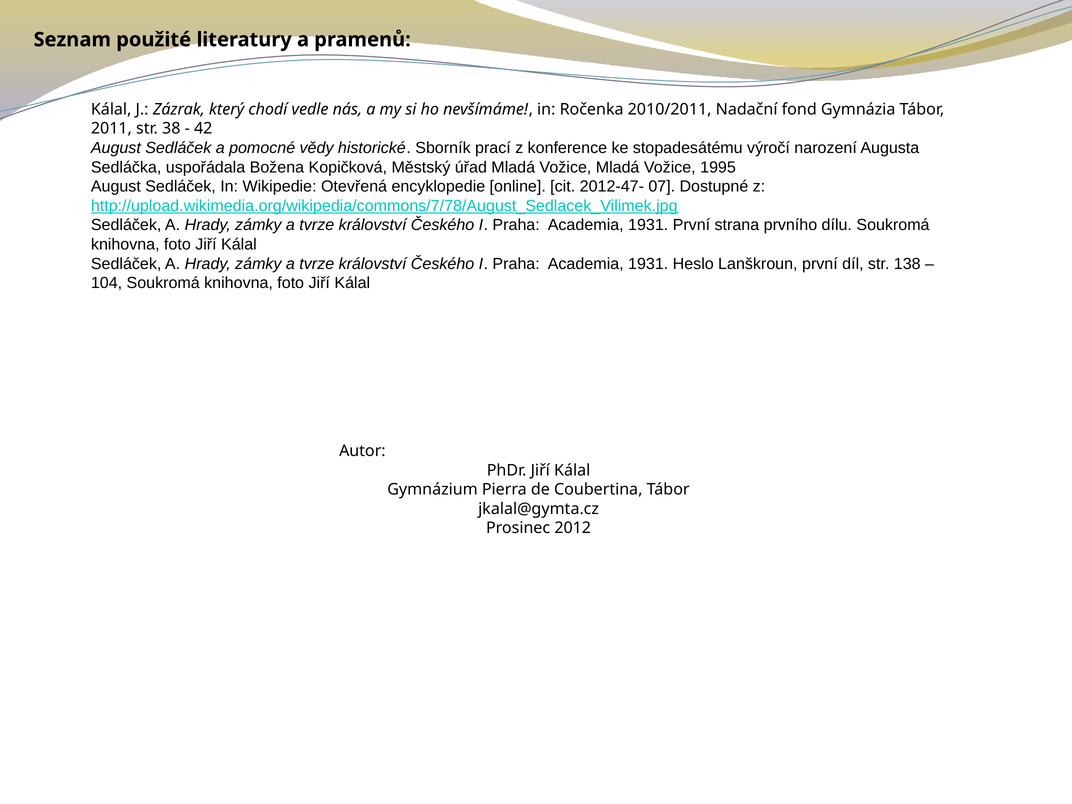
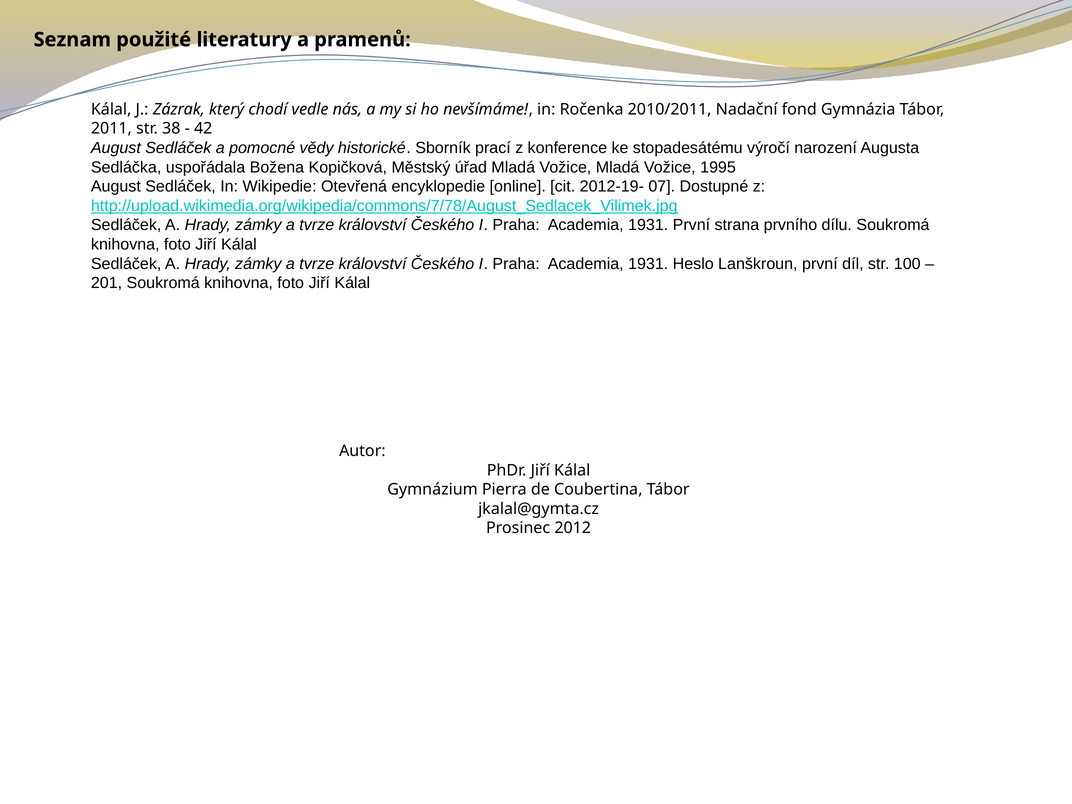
2012-47-: 2012-47- -> 2012-19-
138: 138 -> 100
104: 104 -> 201
